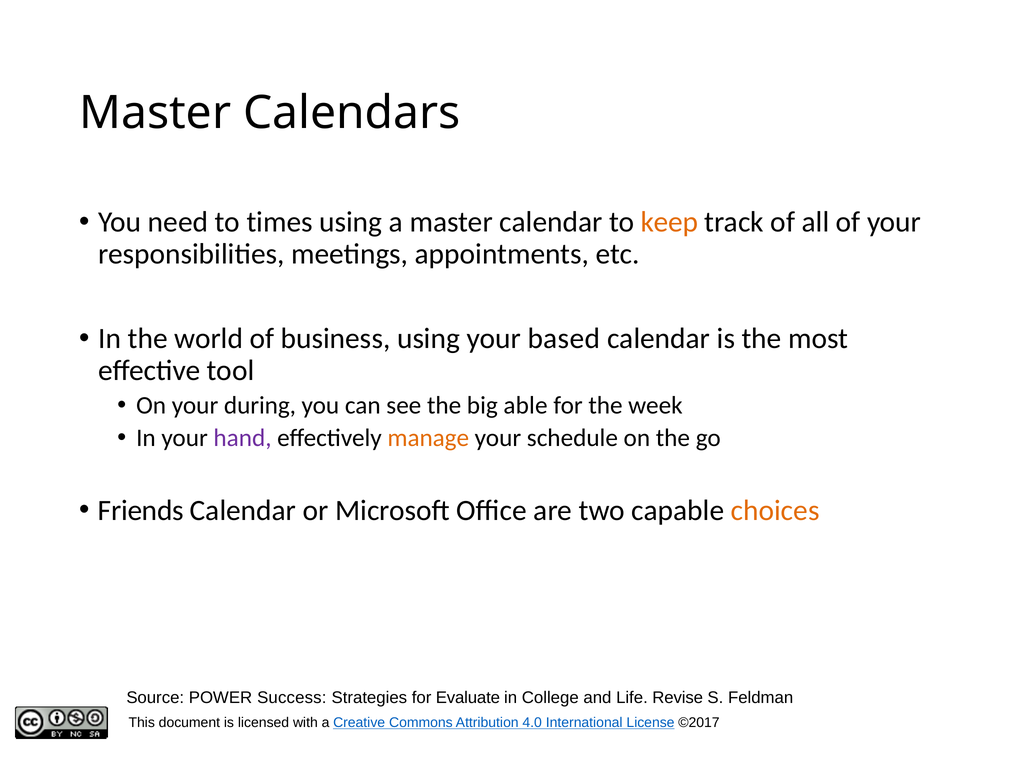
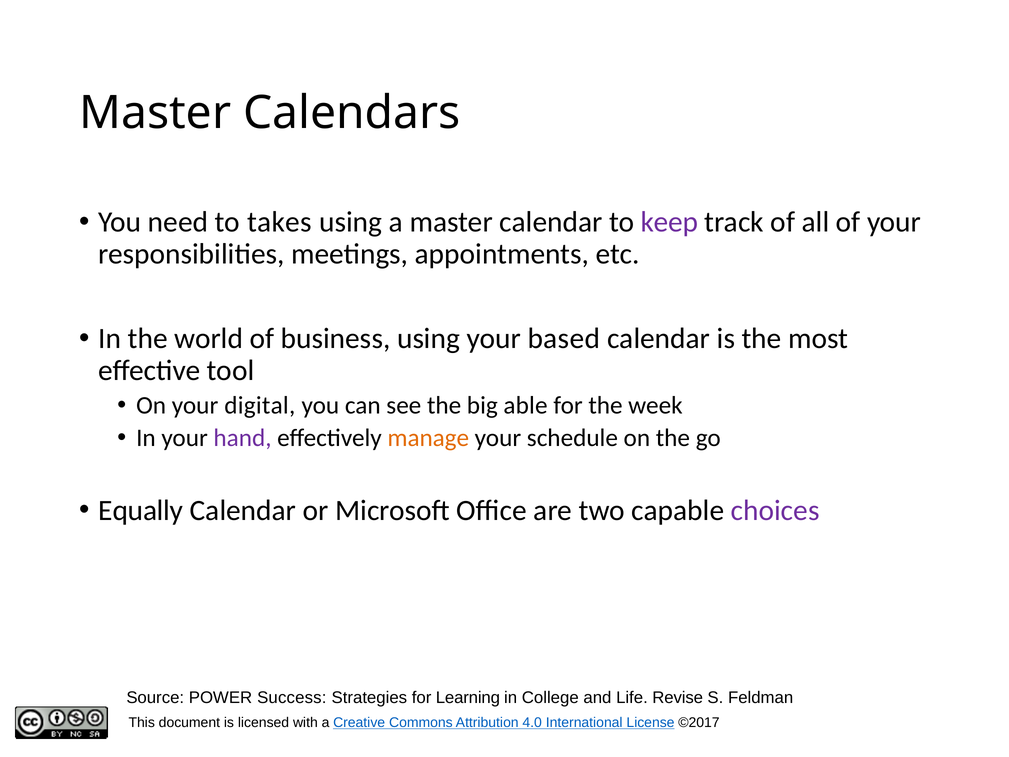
times: times -> takes
keep colour: orange -> purple
during: during -> digital
Friends: Friends -> Equally
choices colour: orange -> purple
Evaluate: Evaluate -> Learning
